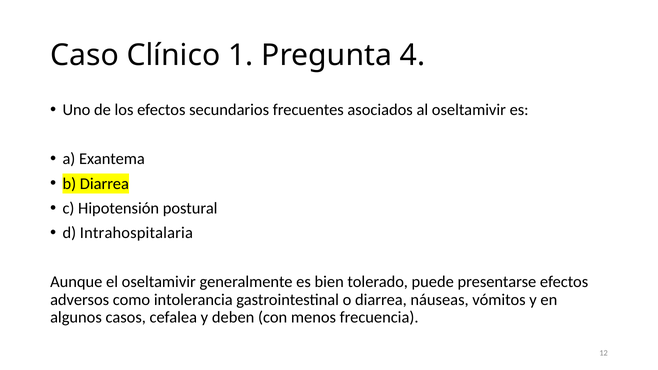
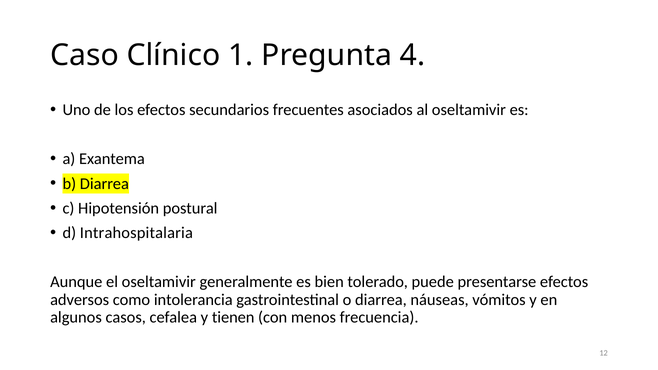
deben: deben -> tienen
